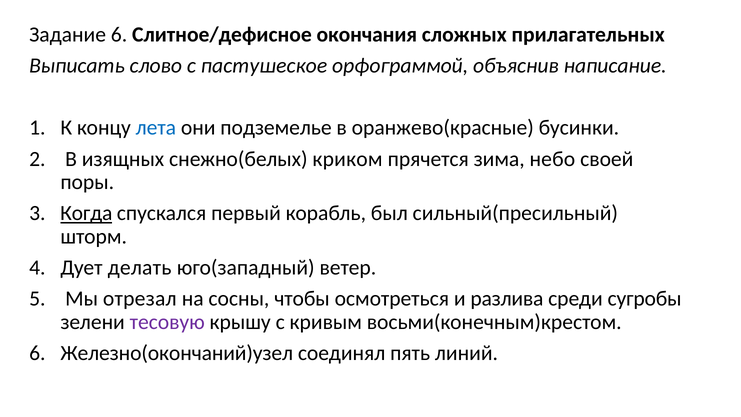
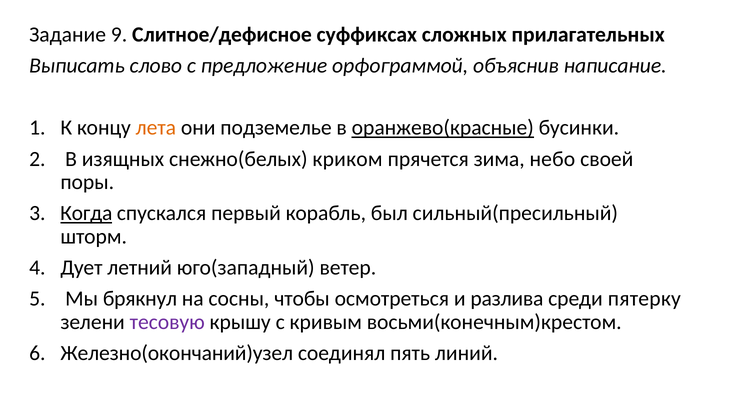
Задание 6: 6 -> 9
окончания: окончания -> суффиксах
пастушеское: пастушеское -> предложение
лета colour: blue -> orange
оранжево(красные underline: none -> present
делать: делать -> летний
отрезал: отрезал -> брякнул
сугробы: сугробы -> пятерку
